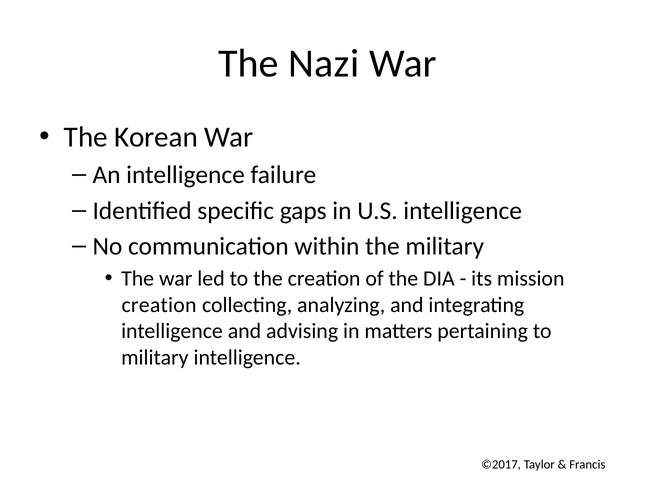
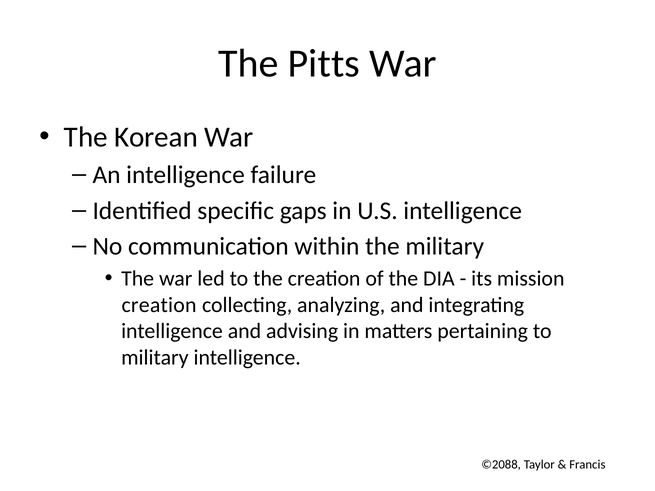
Nazi: Nazi -> Pitts
©2017: ©2017 -> ©2088
